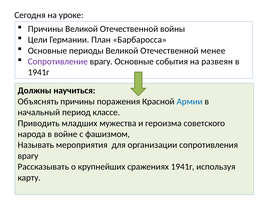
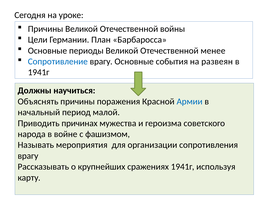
Сопротивление colour: purple -> blue
классе: классе -> малой
младших: младших -> причинах
